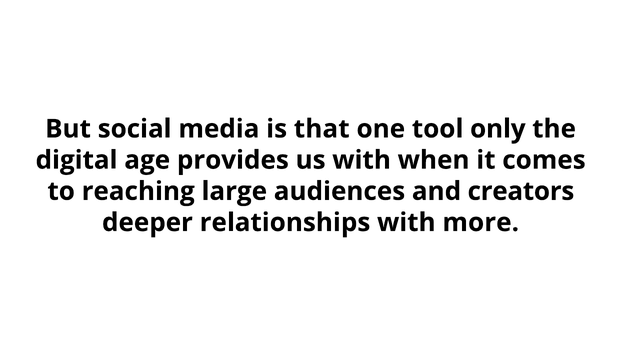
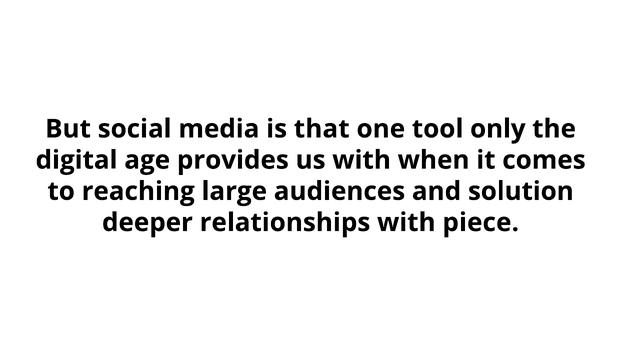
creators: creators -> solution
more: more -> piece
